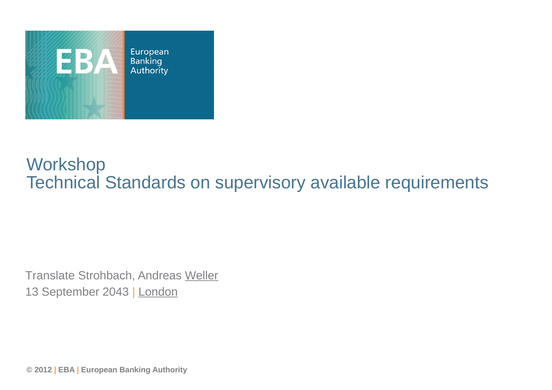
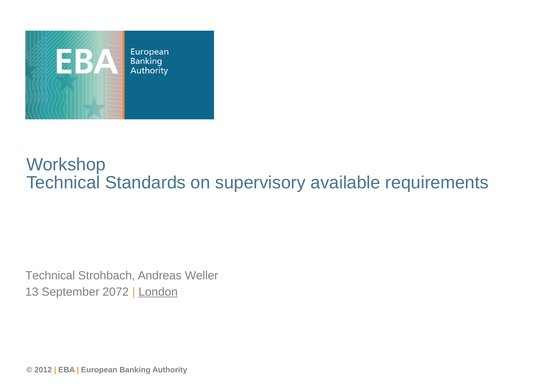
Translate at (50, 276): Translate -> Technical
Weller underline: present -> none
2043: 2043 -> 2072
